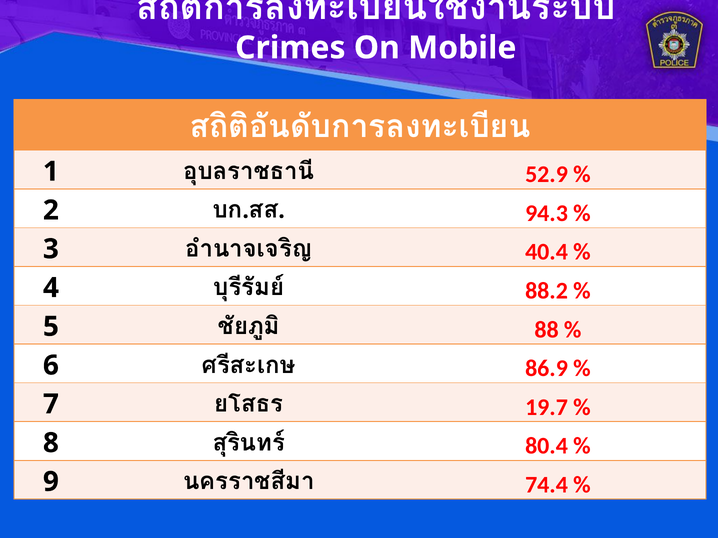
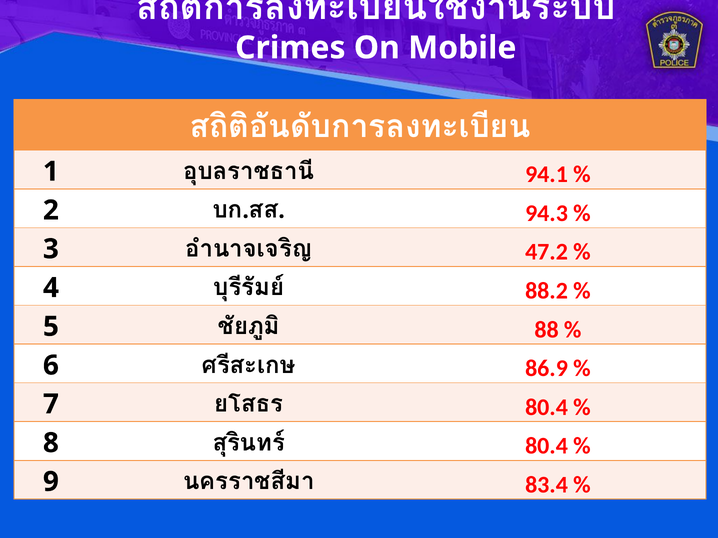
52.9: 52.9 -> 94.1
40.4: 40.4 -> 47.2
19.7 at (546, 408): 19.7 -> 80.4
74.4: 74.4 -> 83.4
